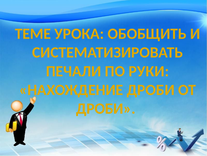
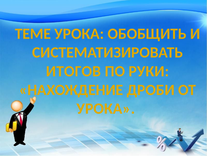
ПЕЧАЛИ: ПЕЧАЛИ -> ИТОГОВ
ДРОБИ at (106, 108): ДРОБИ -> УРОКА
